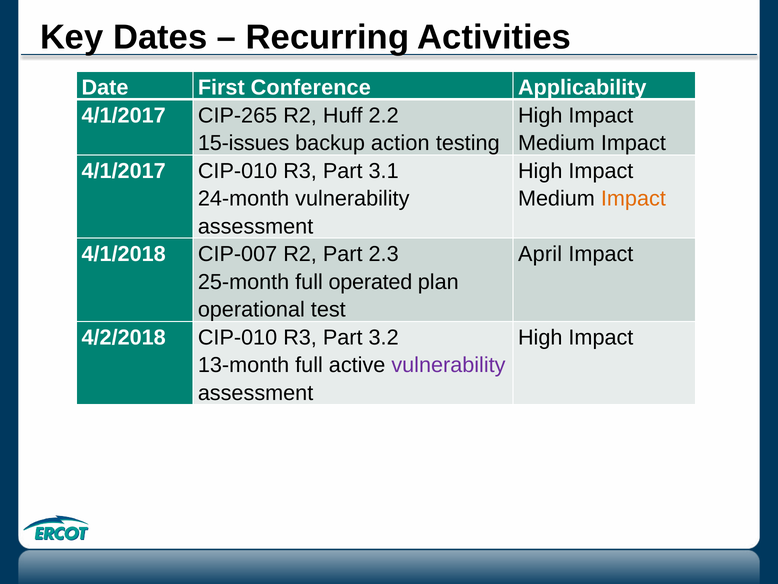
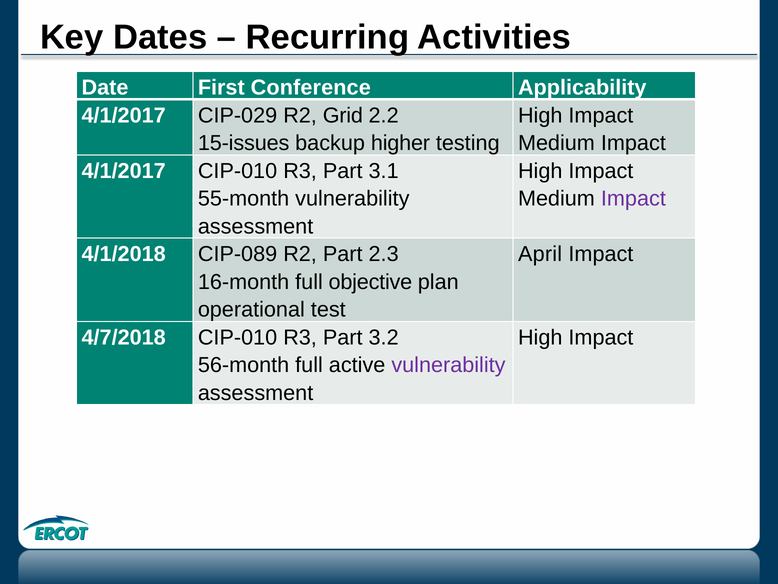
CIP-265: CIP-265 -> CIP-029
Huff: Huff -> Grid
action: action -> higher
24-month: 24-month -> 55-month
Impact at (633, 198) colour: orange -> purple
CIP-007: CIP-007 -> CIP-089
25-month: 25-month -> 16-month
operated: operated -> objective
4/2/2018: 4/2/2018 -> 4/7/2018
13-month: 13-month -> 56-month
